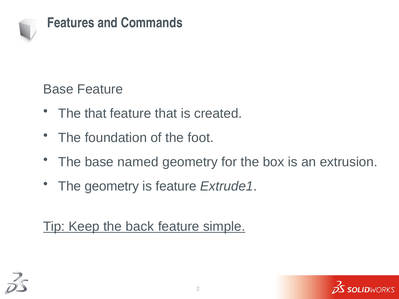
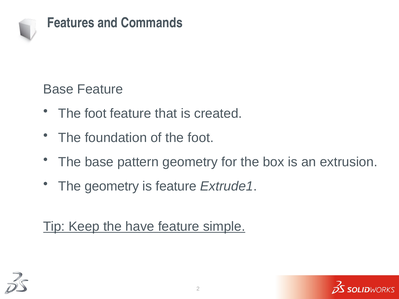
that at (96, 114): that -> foot
named: named -> pattern
back: back -> have
